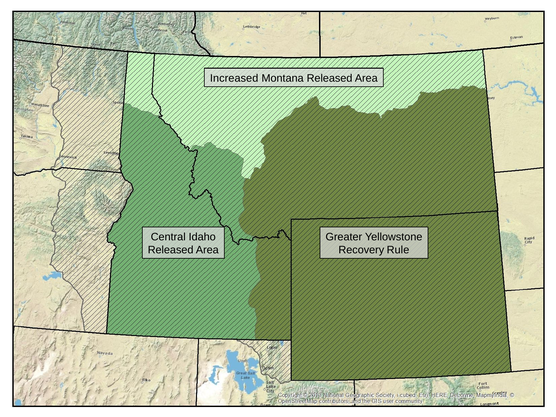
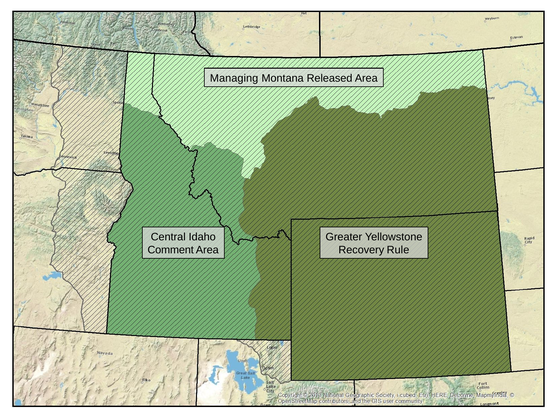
Increased: Increased -> Managing
Released at (171, 250): Released -> Comment
